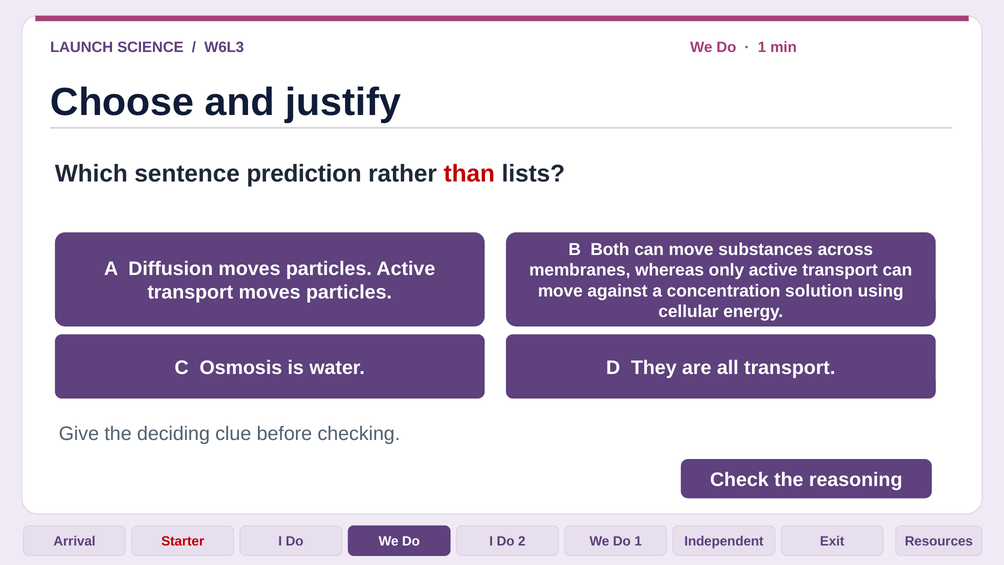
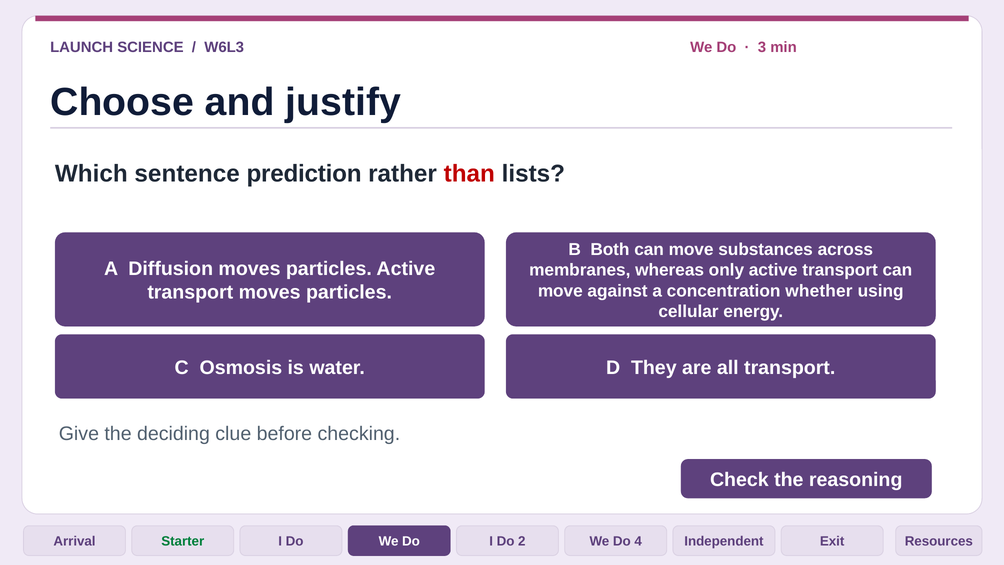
1 at (762, 47): 1 -> 3
solution: solution -> whether
Starter colour: red -> green
Do 1: 1 -> 4
